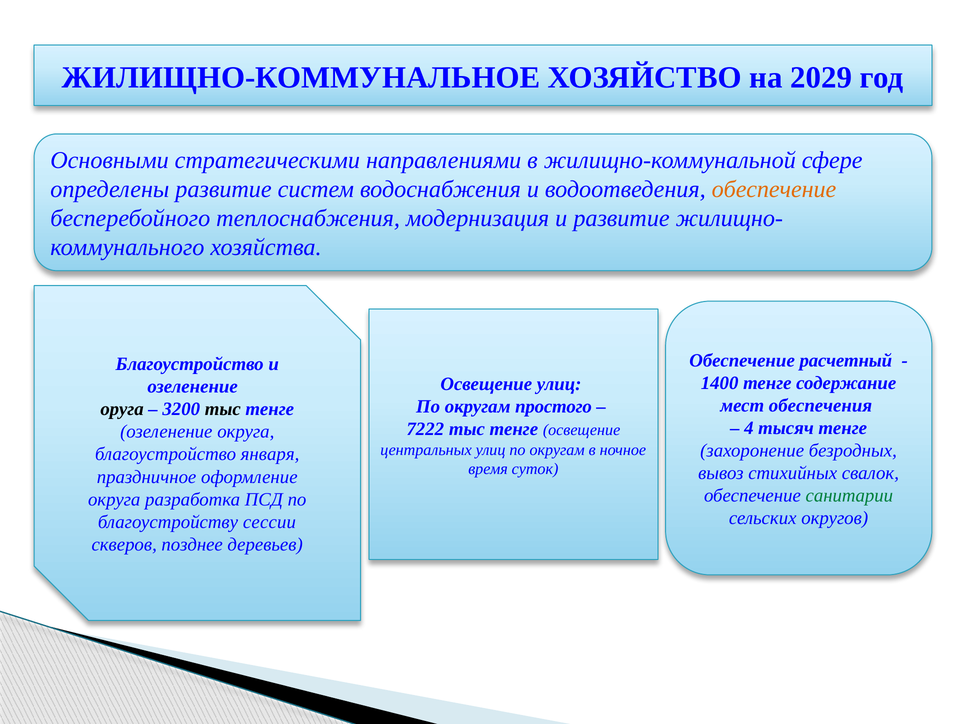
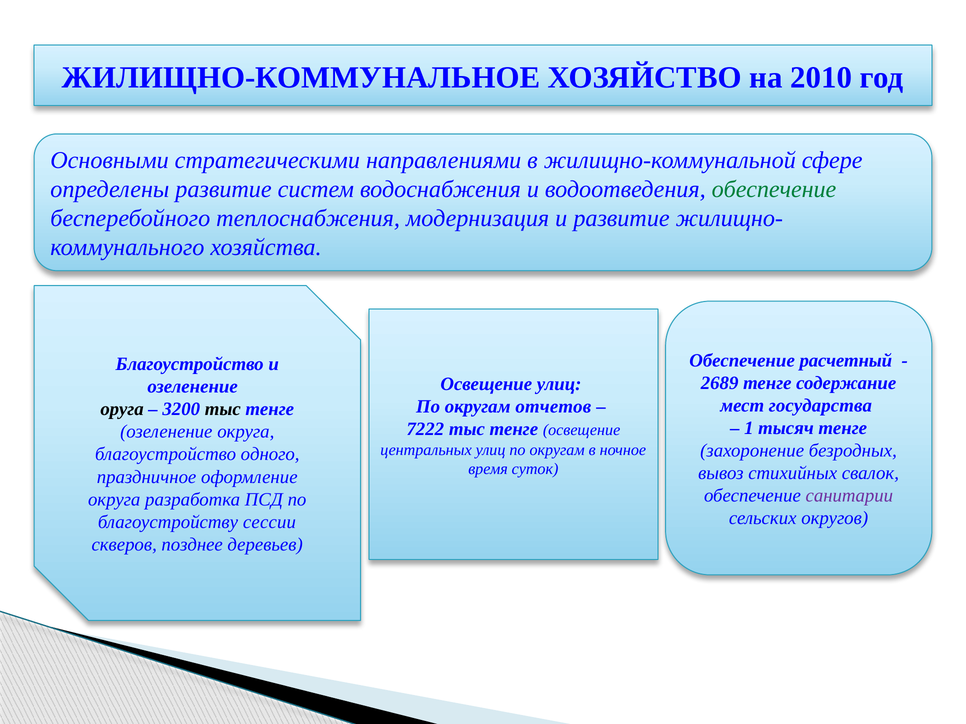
2029: 2029 -> 2010
обеспечение at (774, 190) colour: orange -> green
1400: 1400 -> 2689
обеспечения: обеспечения -> государства
простого: простого -> отчетов
4: 4 -> 1
января: января -> одного
санитарии colour: green -> purple
